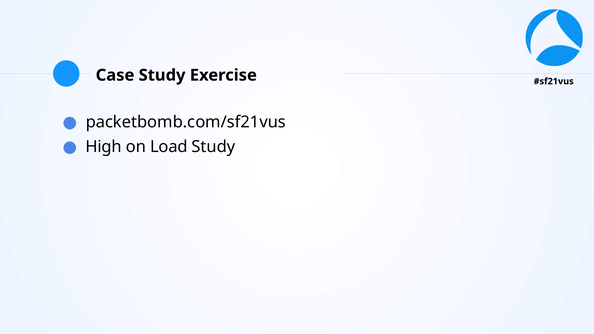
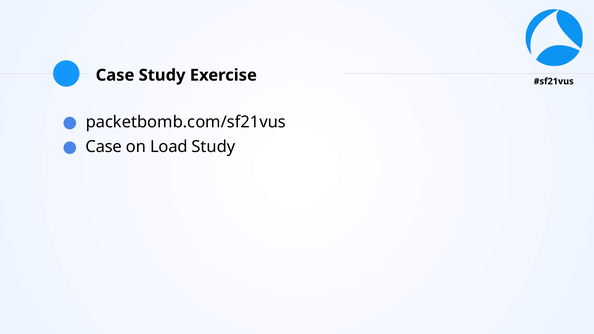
High at (104, 147): High -> Case
